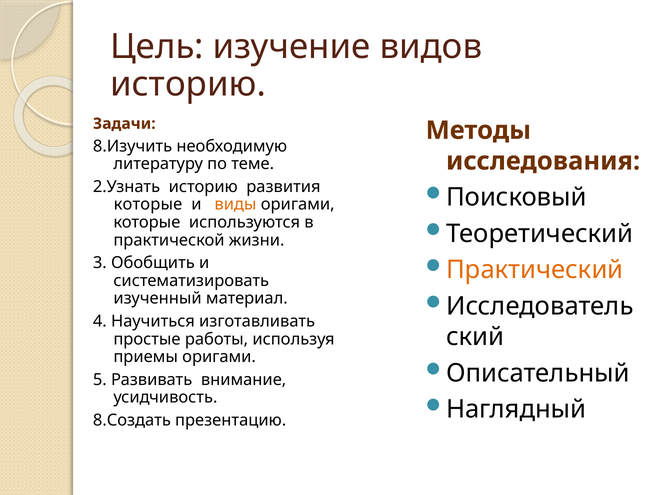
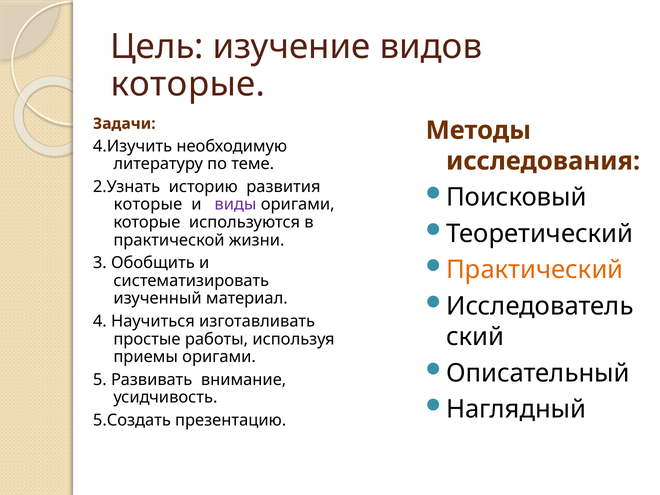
историю at (188, 84): историю -> которые
8.Изучить: 8.Изучить -> 4.Изучить
виды colour: orange -> purple
8.Создать: 8.Создать -> 5.Создать
